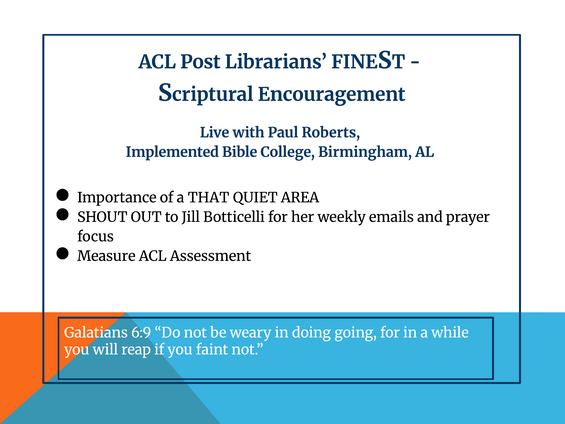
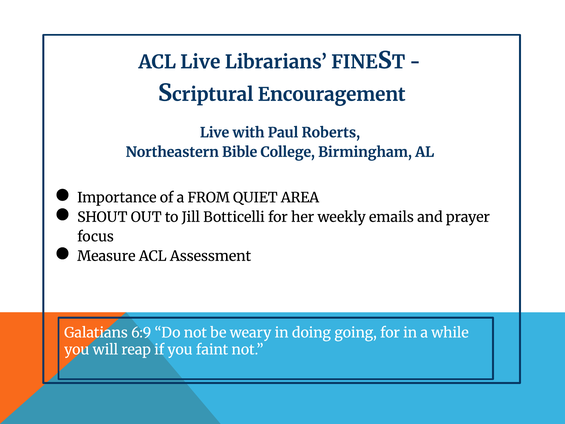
ACL Post: Post -> Live
Implemented: Implemented -> Northeastern
THAT: THAT -> FROM
